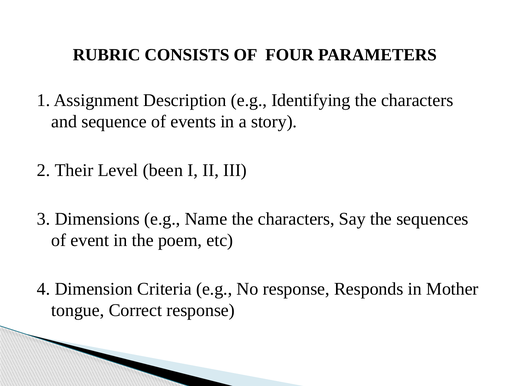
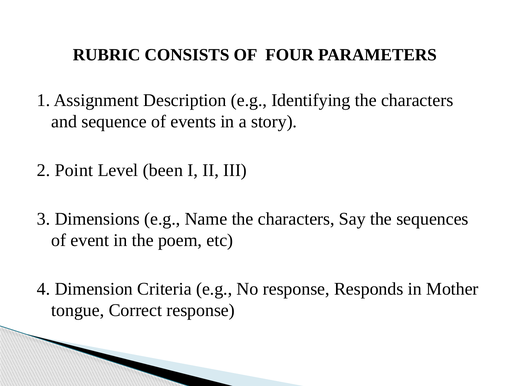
Their: Their -> Point
